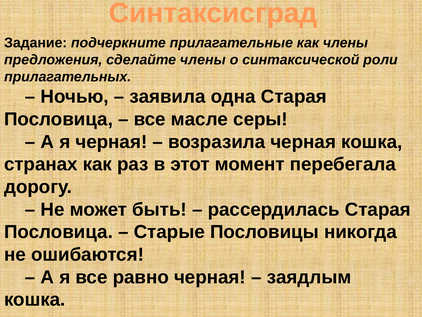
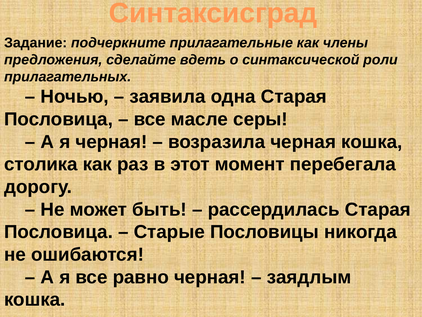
сделайте члены: члены -> вдеть
странах: странах -> столика
